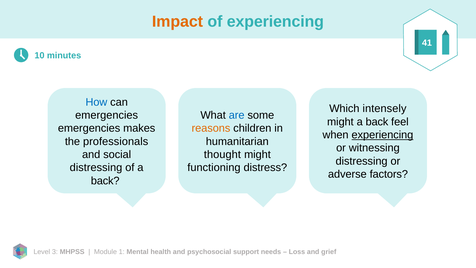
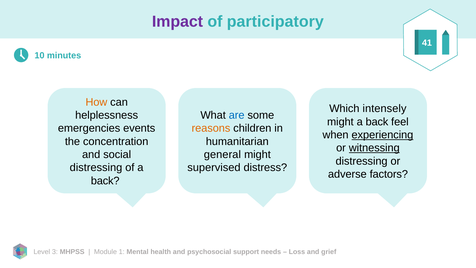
Impact colour: orange -> purple
of experiencing: experiencing -> participatory
How colour: blue -> orange
emergencies at (107, 115): emergencies -> helplessness
makes: makes -> events
professionals: professionals -> concentration
witnessing underline: none -> present
thought: thought -> general
functioning: functioning -> supervised
